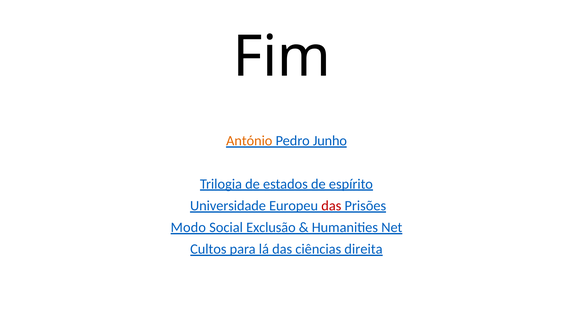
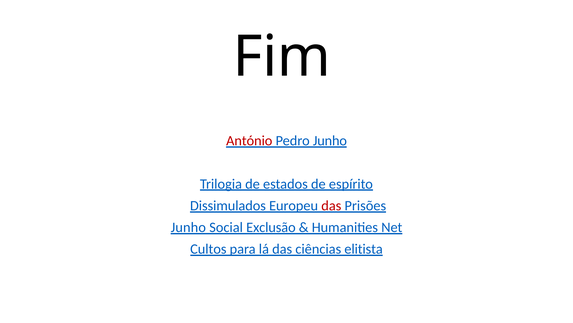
António colour: orange -> red
Universidade: Universidade -> Dissimulados
Modo at (188, 227): Modo -> Junho
direita: direita -> elitista
